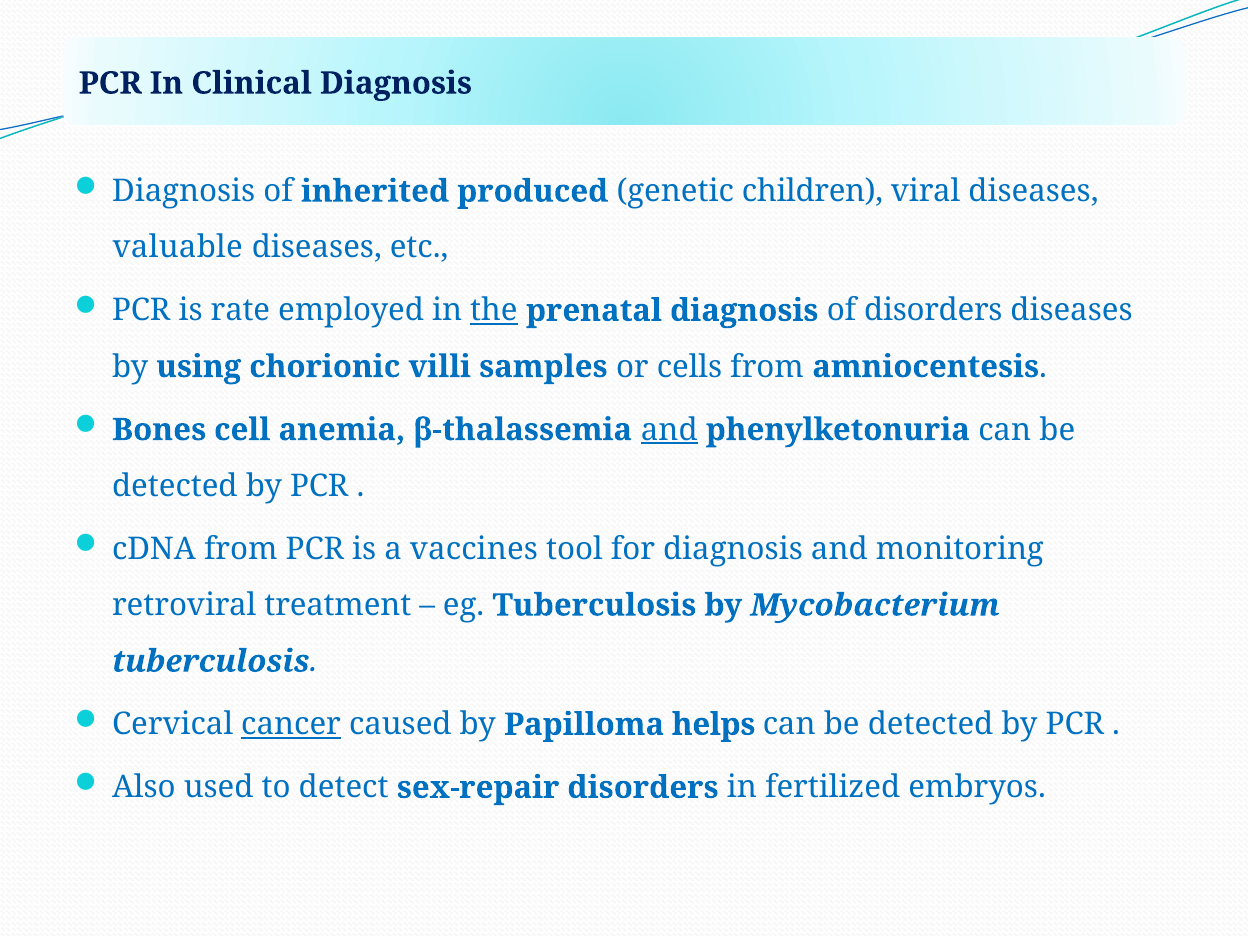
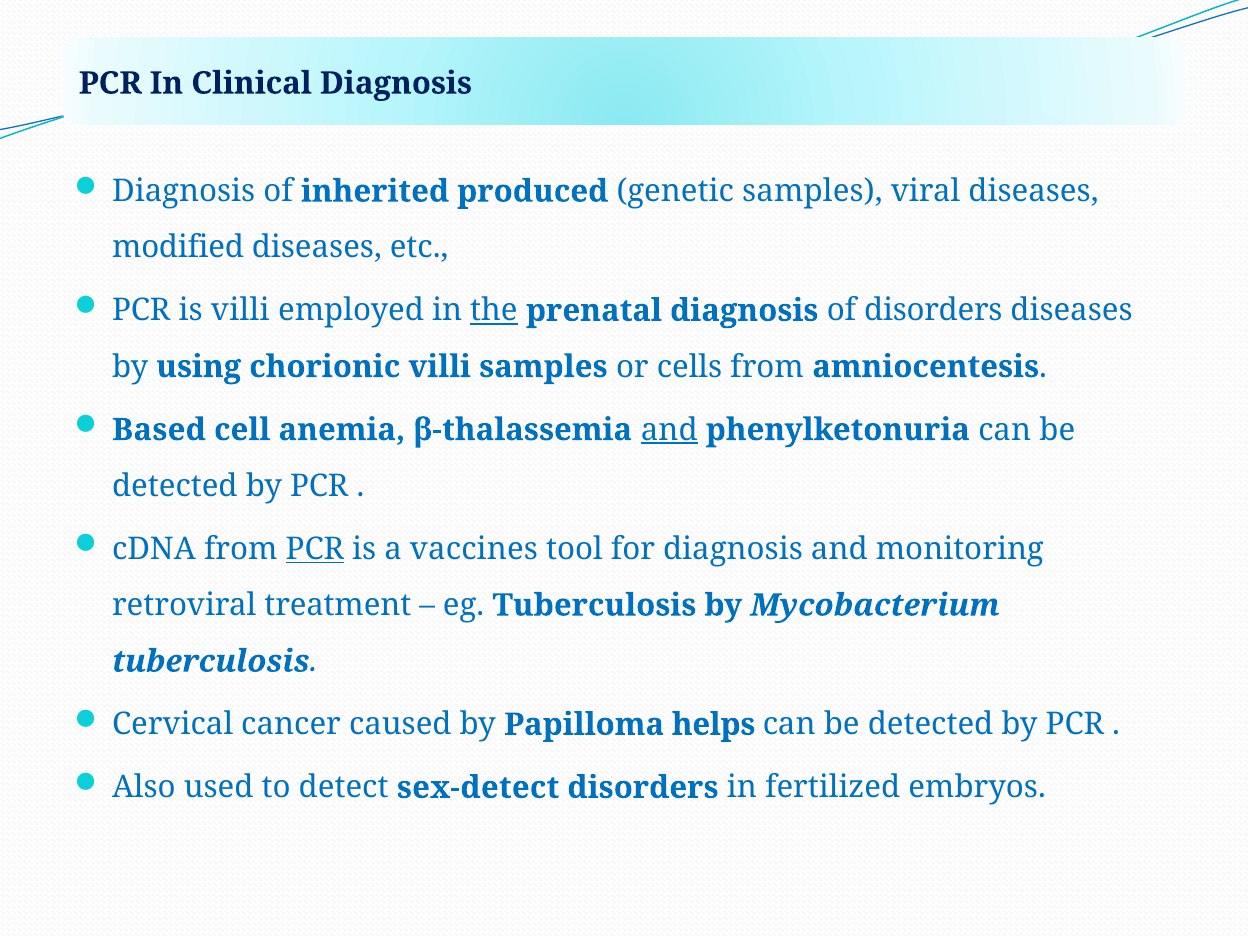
genetic children: children -> samples
valuable: valuable -> modified
is rate: rate -> villi
Bones: Bones -> Based
PCR at (315, 549) underline: none -> present
cancer underline: present -> none
sex-repair: sex-repair -> sex-detect
